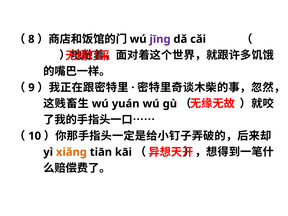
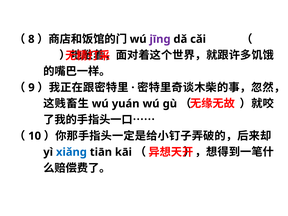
xiǎng colour: orange -> blue
